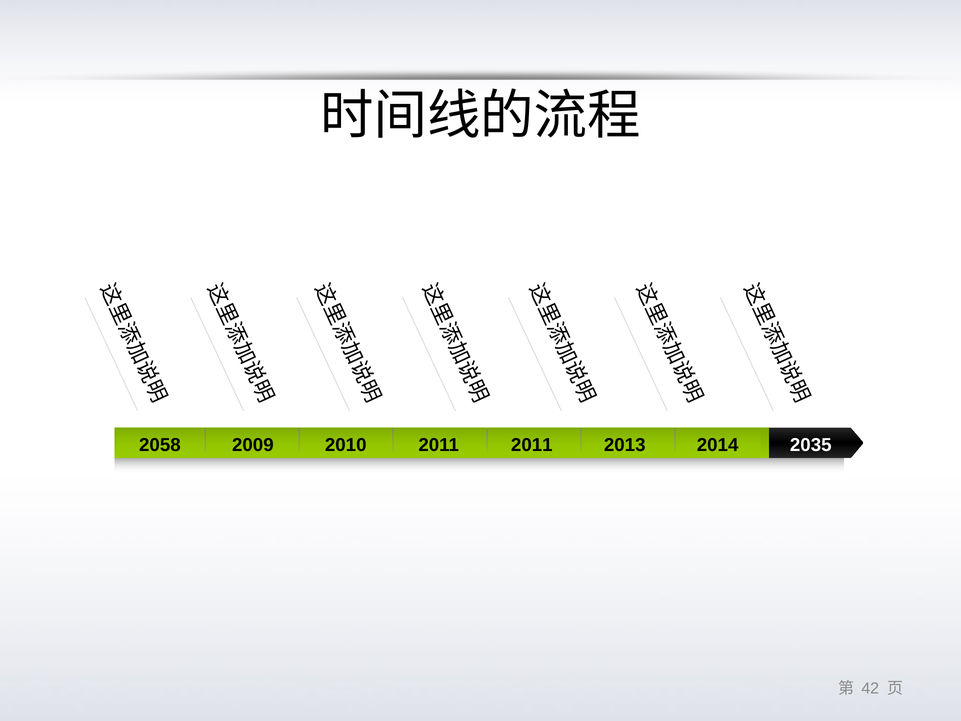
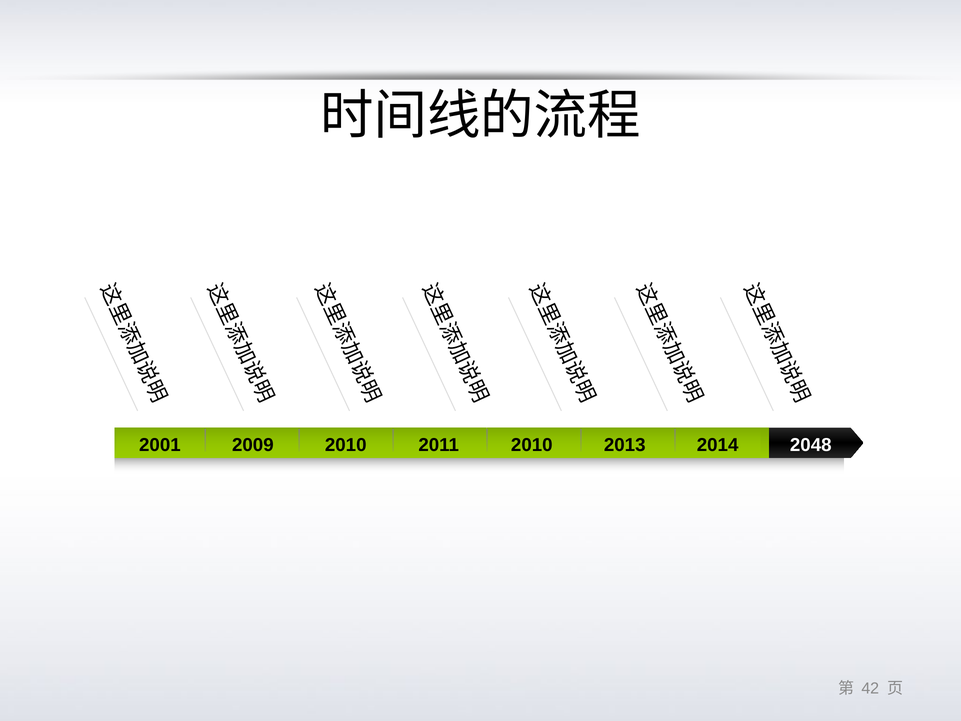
2058: 2058 -> 2001
2011 2011: 2011 -> 2010
2035: 2035 -> 2048
